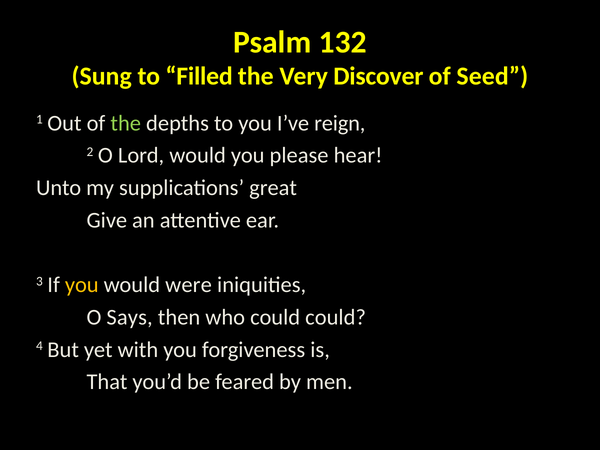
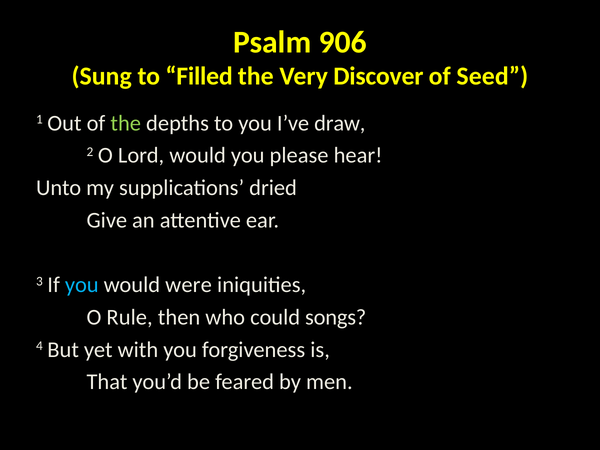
132: 132 -> 906
reign: reign -> draw
great: great -> dried
you at (82, 285) colour: yellow -> light blue
Says: Says -> Rule
could could: could -> songs
